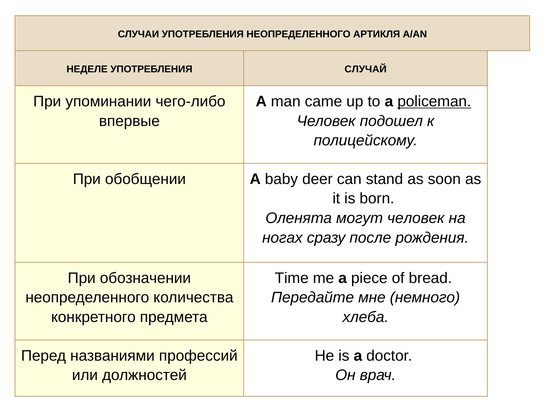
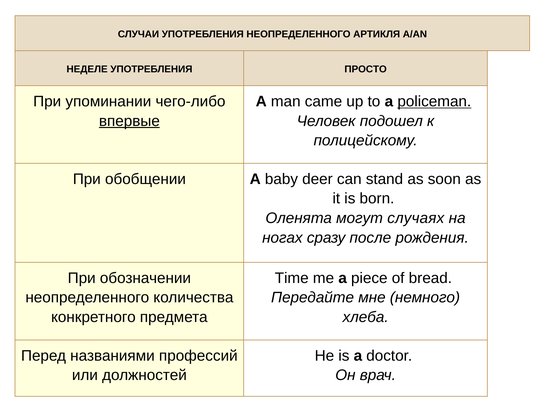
СЛУЧАЙ: СЛУЧАЙ -> ПРОСТО
впервые underline: none -> present
могут человек: человек -> случаях
